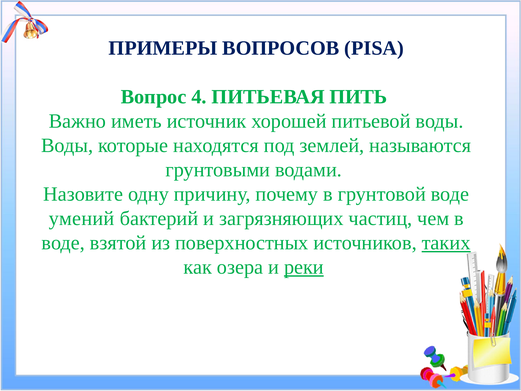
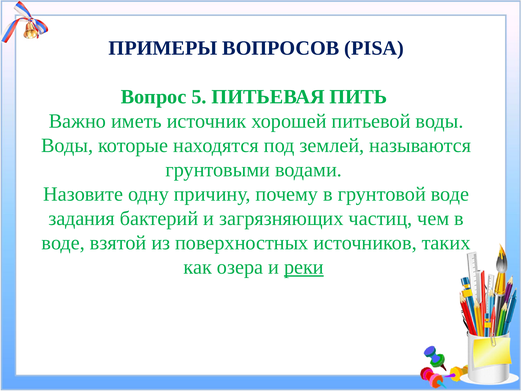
4: 4 -> 5
умений: умений -> задания
таких underline: present -> none
